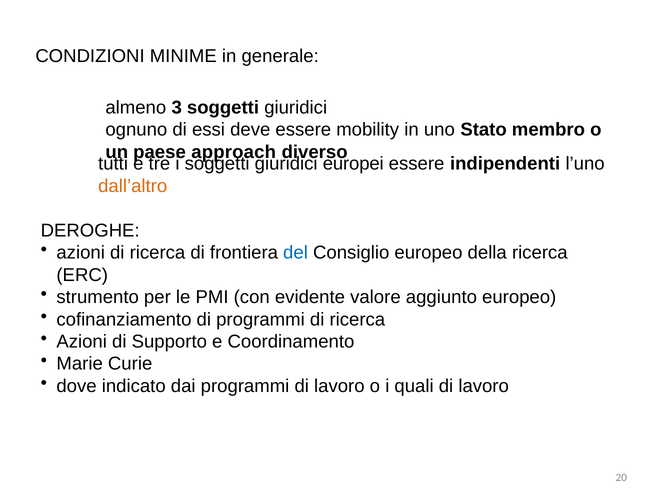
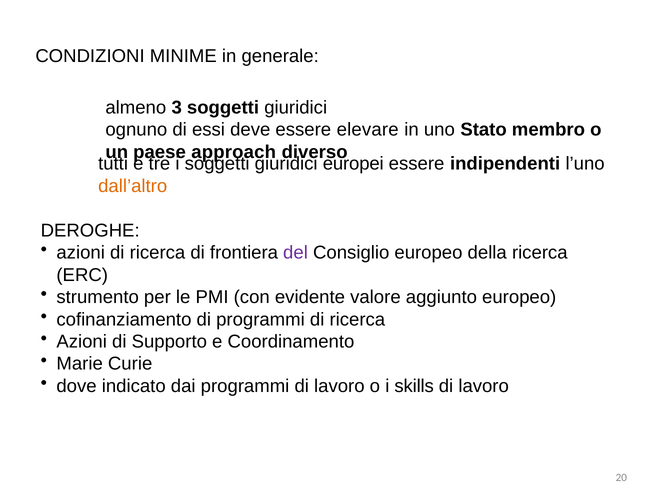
mobility: mobility -> elevare
del colour: blue -> purple
quali: quali -> skills
